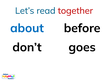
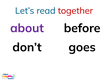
about colour: blue -> purple
